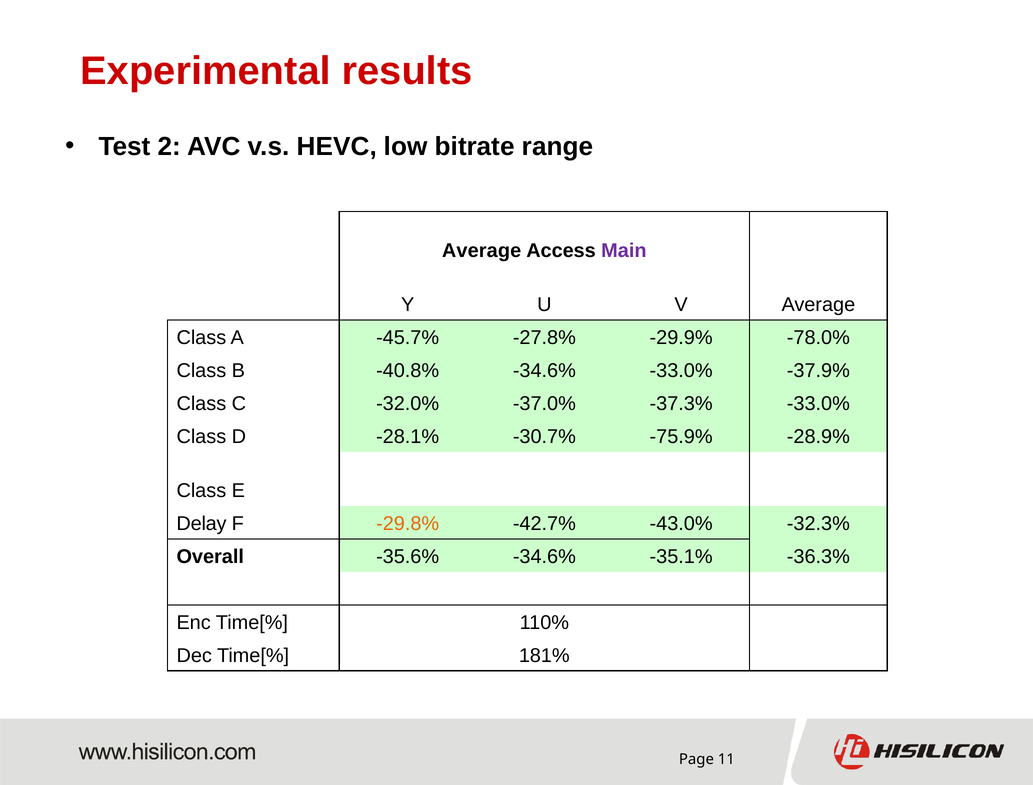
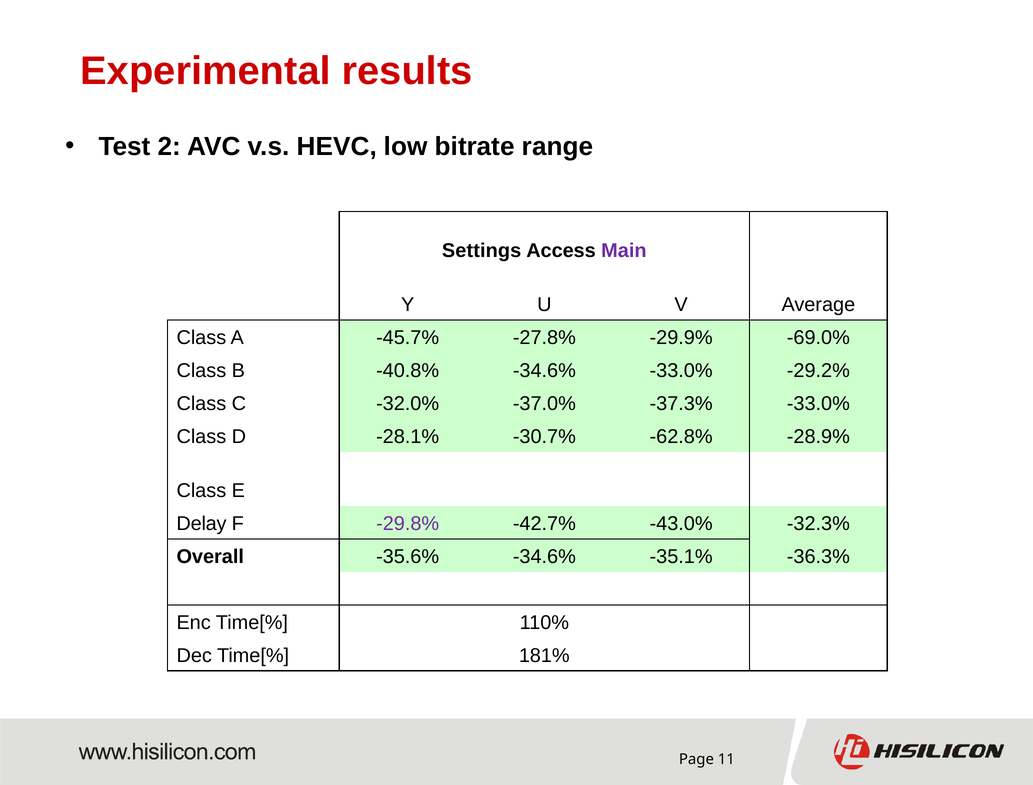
Average at (482, 251): Average -> Settings
-78.0%: -78.0% -> -69.0%
-37.9%: -37.9% -> -29.2%
-75.9%: -75.9% -> -62.8%
-29.8% colour: orange -> purple
